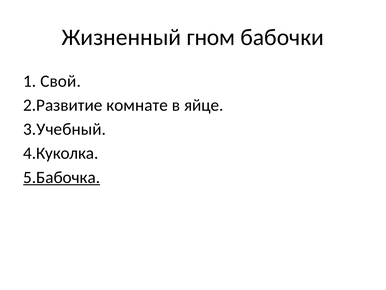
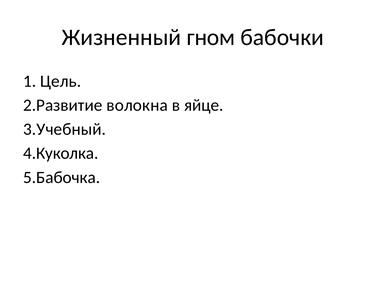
Свой: Свой -> Цель
комнате: комнате -> волокна
5.Бабочка underline: present -> none
